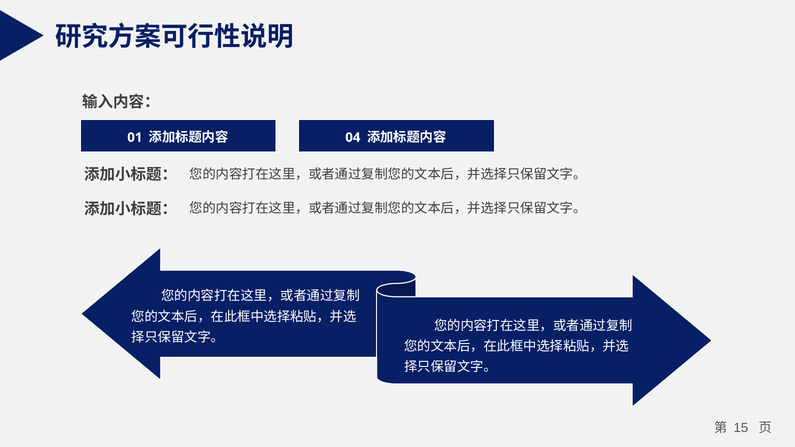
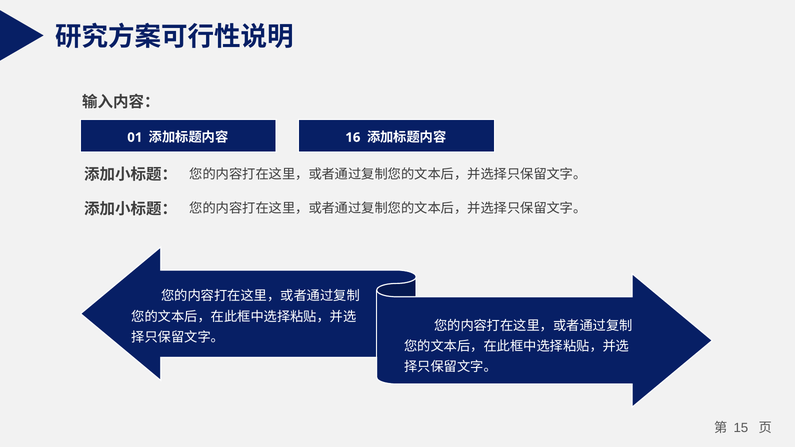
04: 04 -> 16
